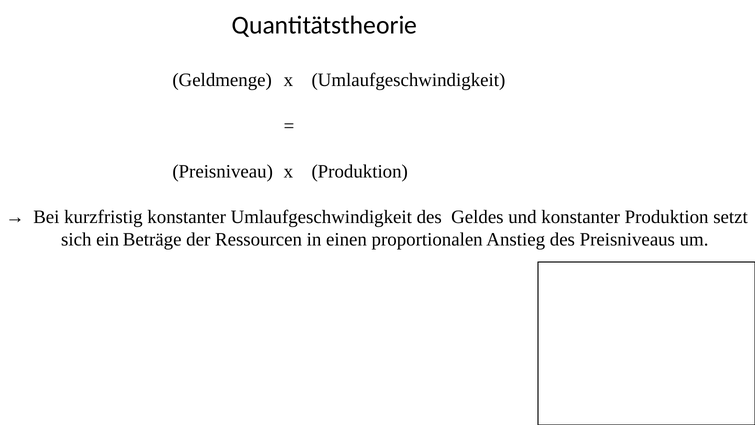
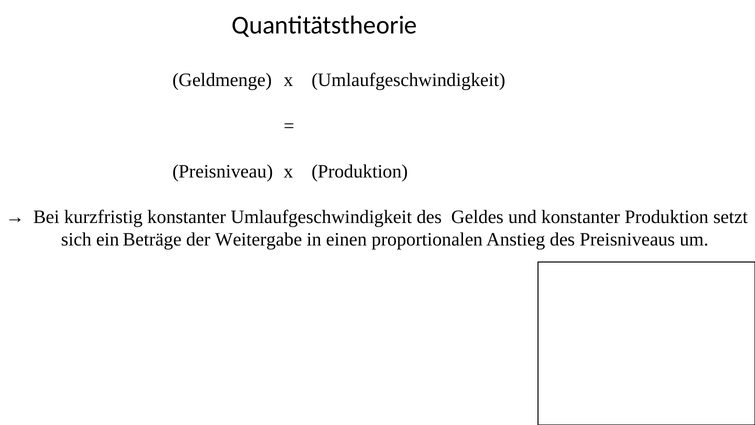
Ressourcen: Ressourcen -> Weitergabe
